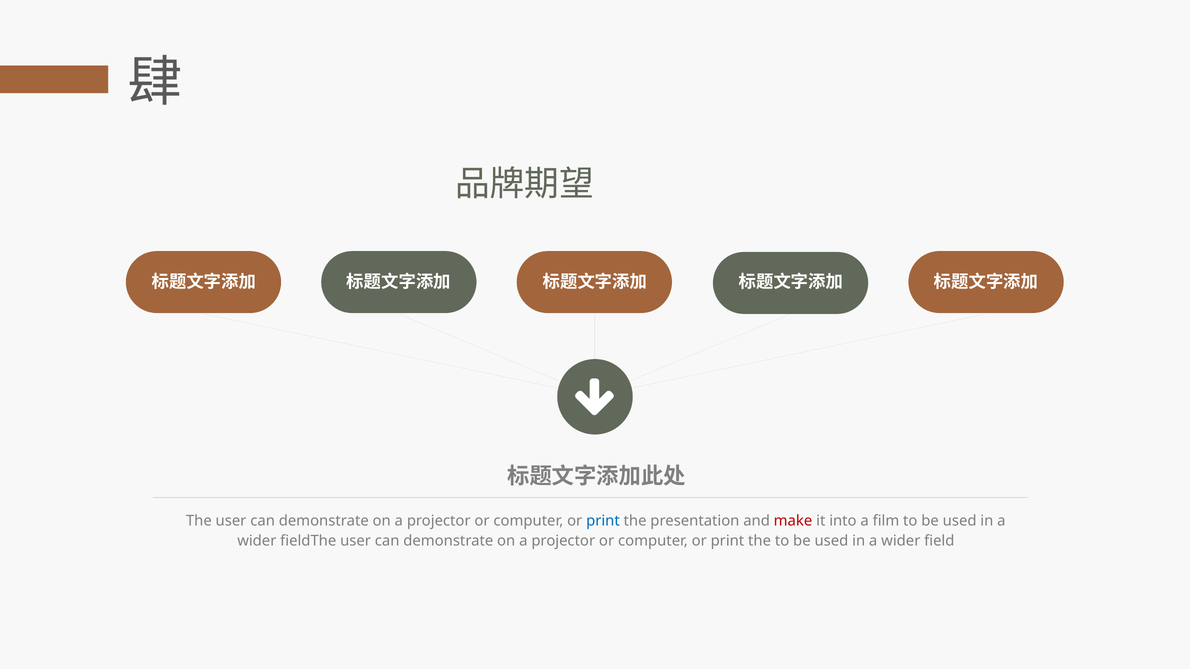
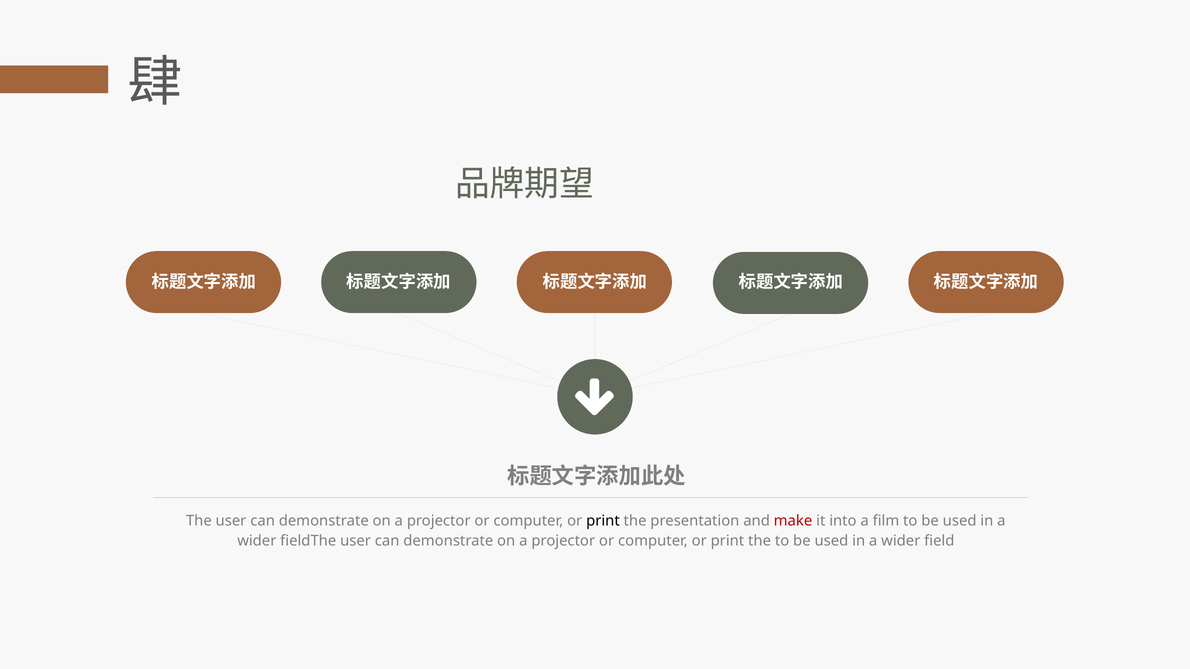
print at (603, 521) colour: blue -> black
